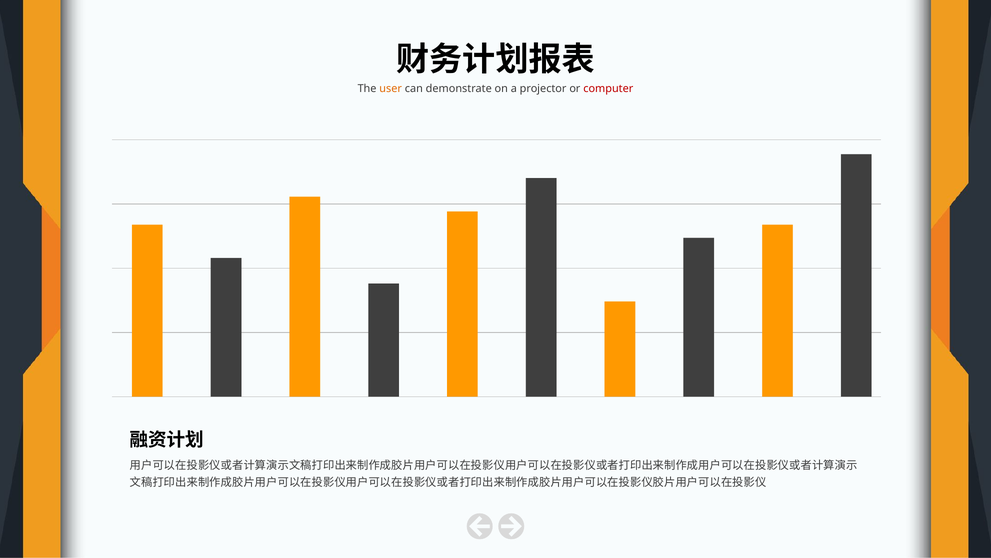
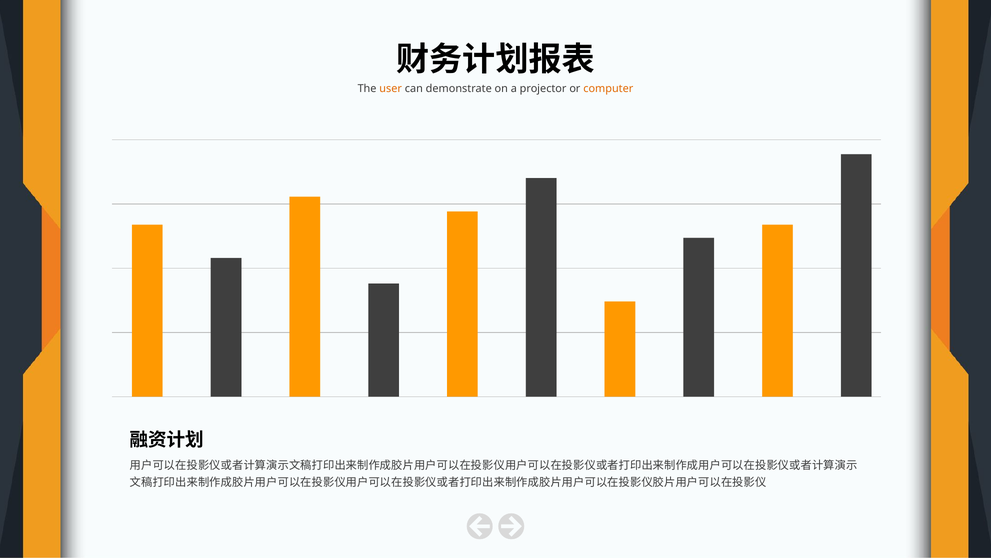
computer colour: red -> orange
